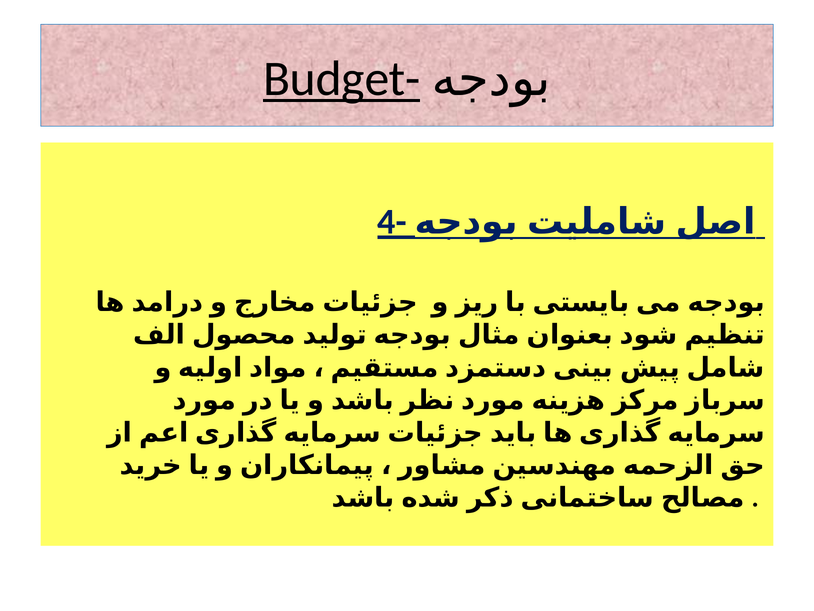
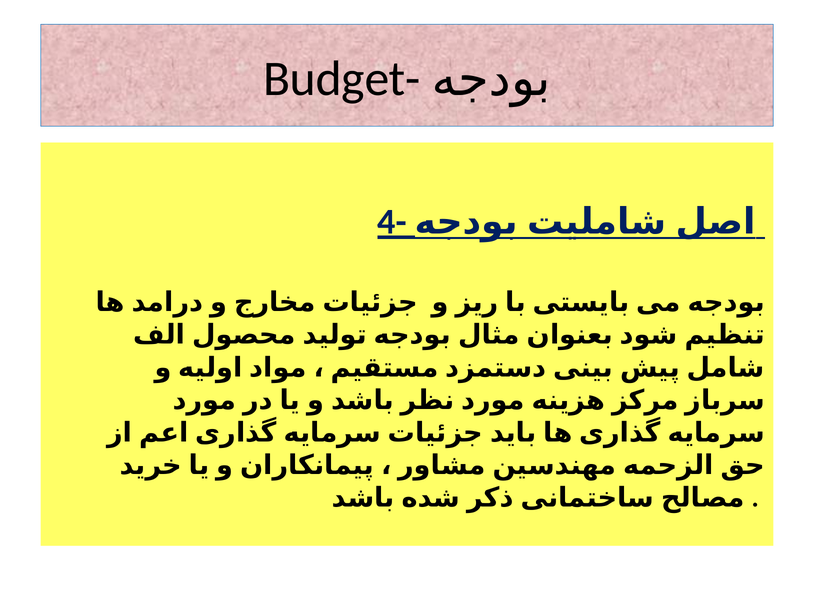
Budget- underline: present -> none
